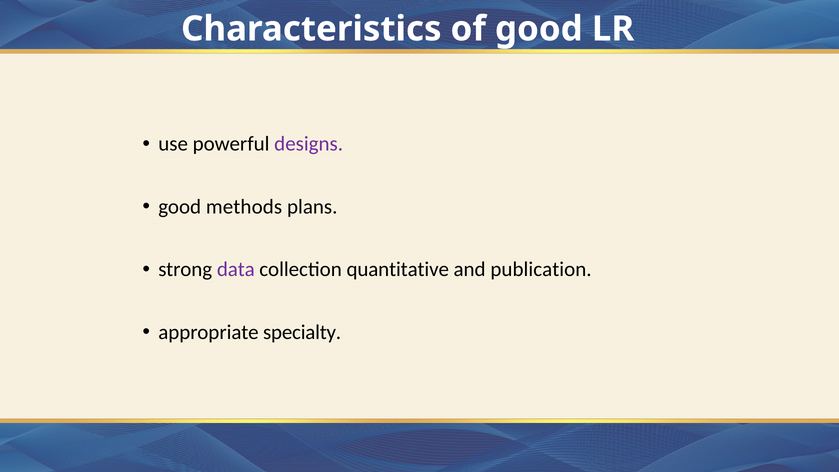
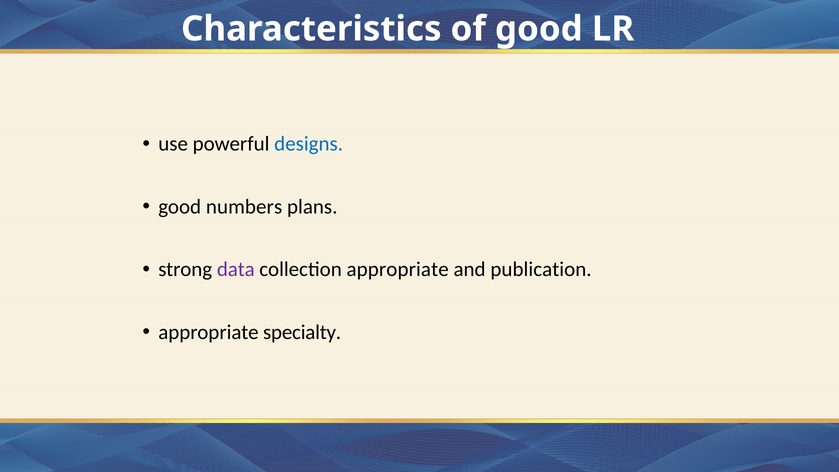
designs colour: purple -> blue
methods: methods -> numbers
collection quantitative: quantitative -> appropriate
